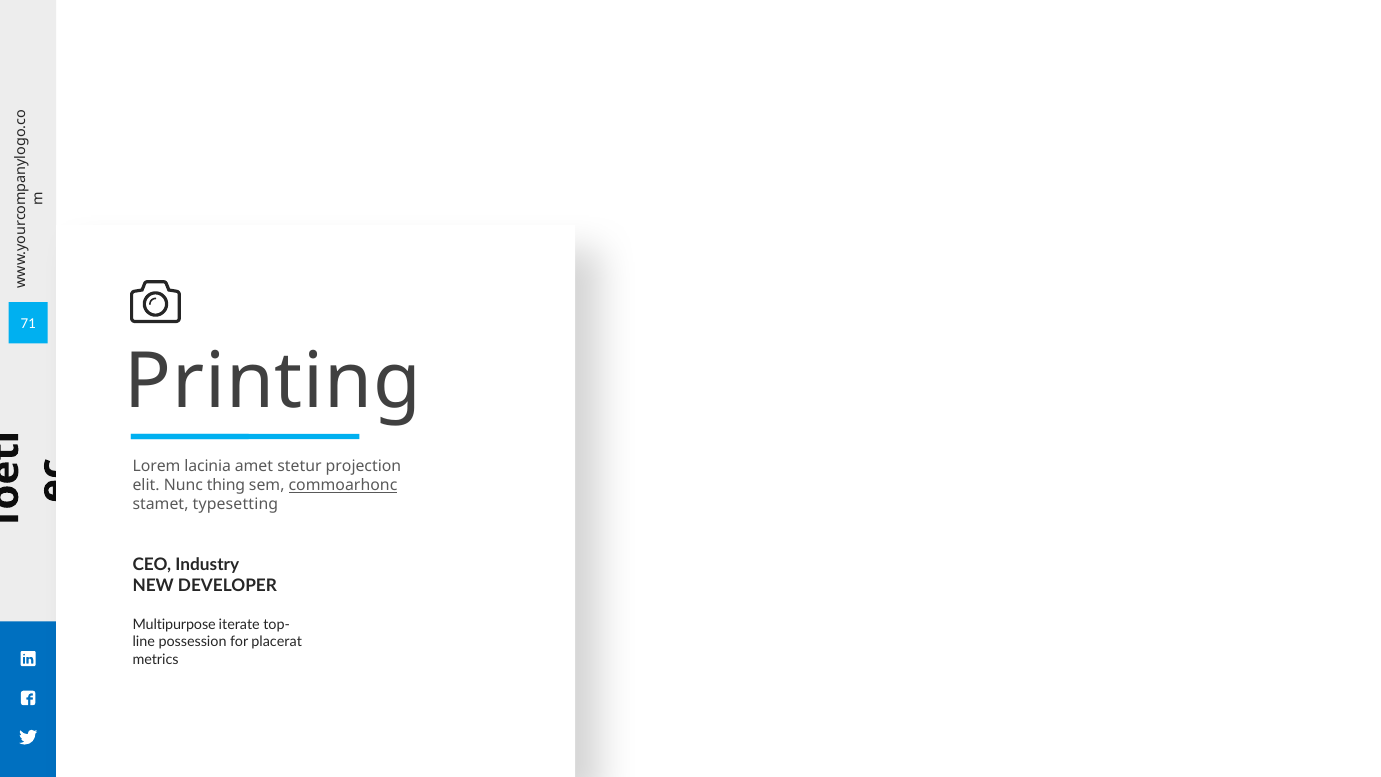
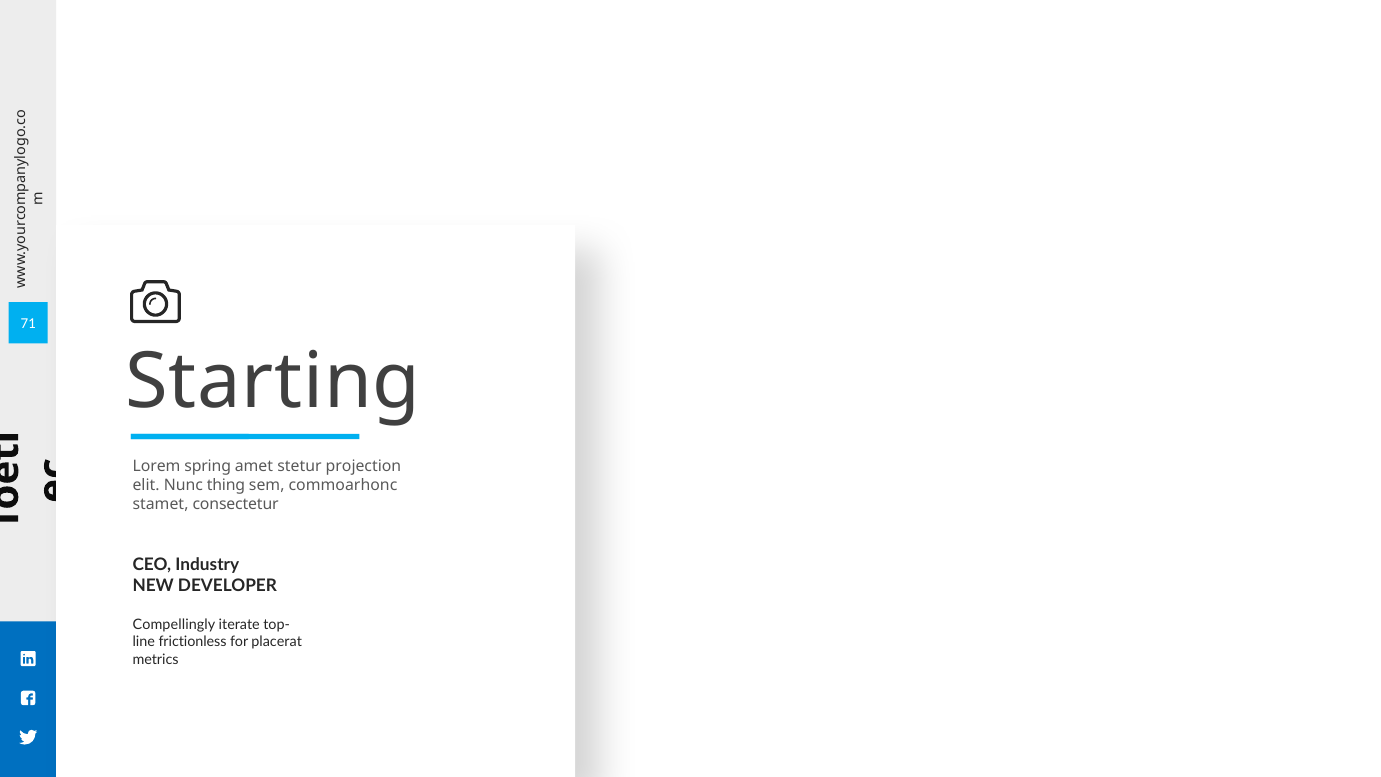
Printing: Printing -> Starting
lacinia: lacinia -> spring
commoarhonc underline: present -> none
typesetting: typesetting -> consectetur
Multipurpose: Multipurpose -> Compellingly
possession: possession -> frictionless
